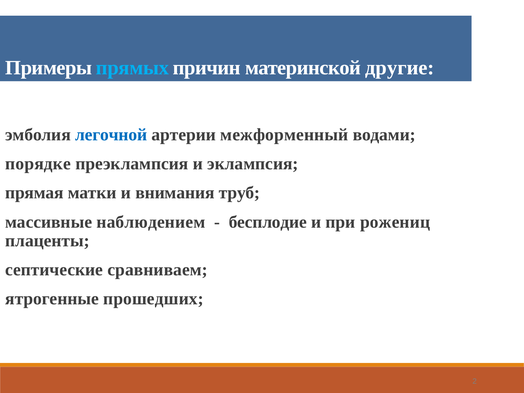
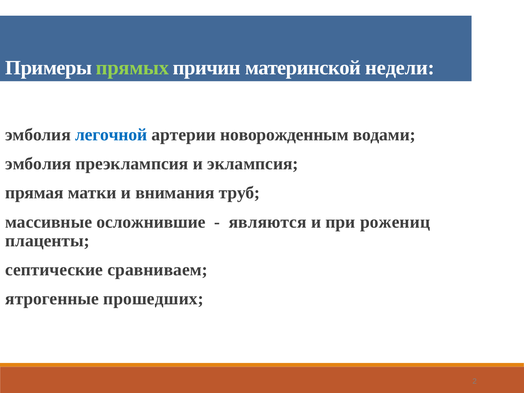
прямых colour: light blue -> light green
другие: другие -> недели
межформенный: межформенный -> новорожденным
порядке at (38, 164): порядке -> эмболия
наблюдением: наблюдением -> осложнившие
бесплодие: бесплодие -> являются
